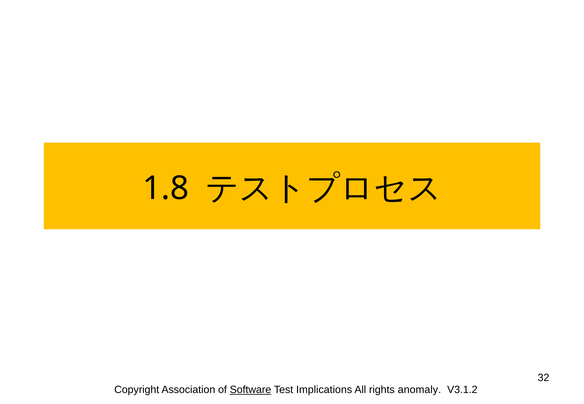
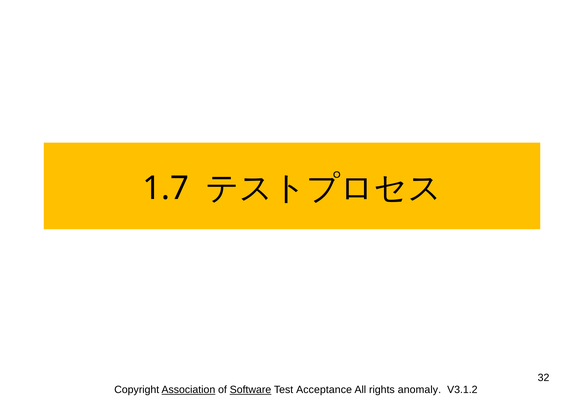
1.8: 1.8 -> 1.7
Association underline: none -> present
Implications: Implications -> Acceptance
